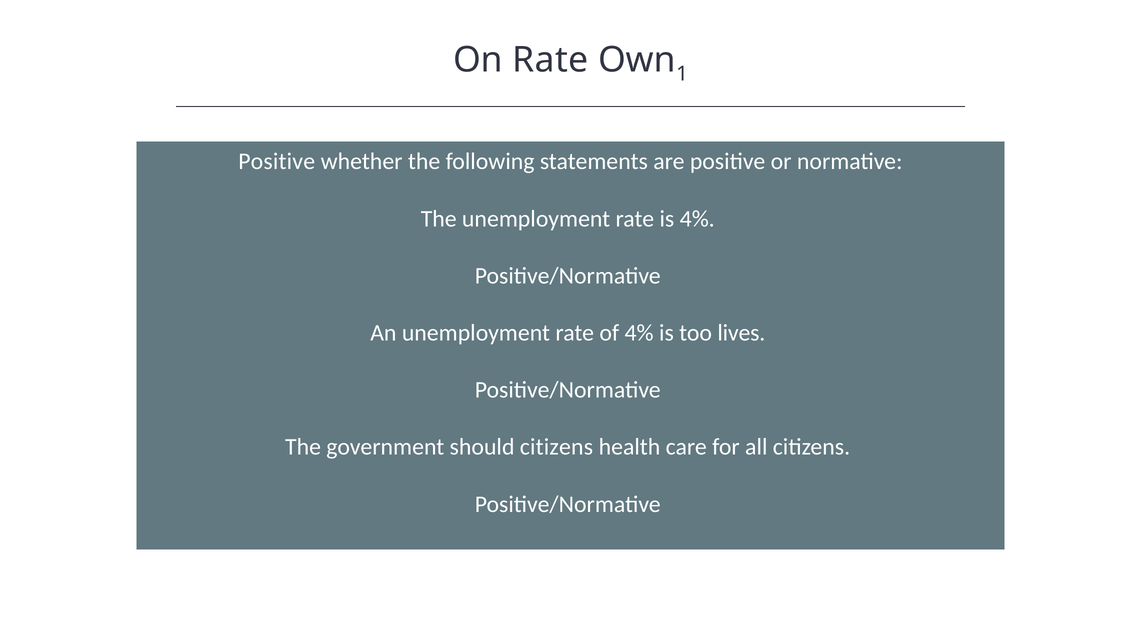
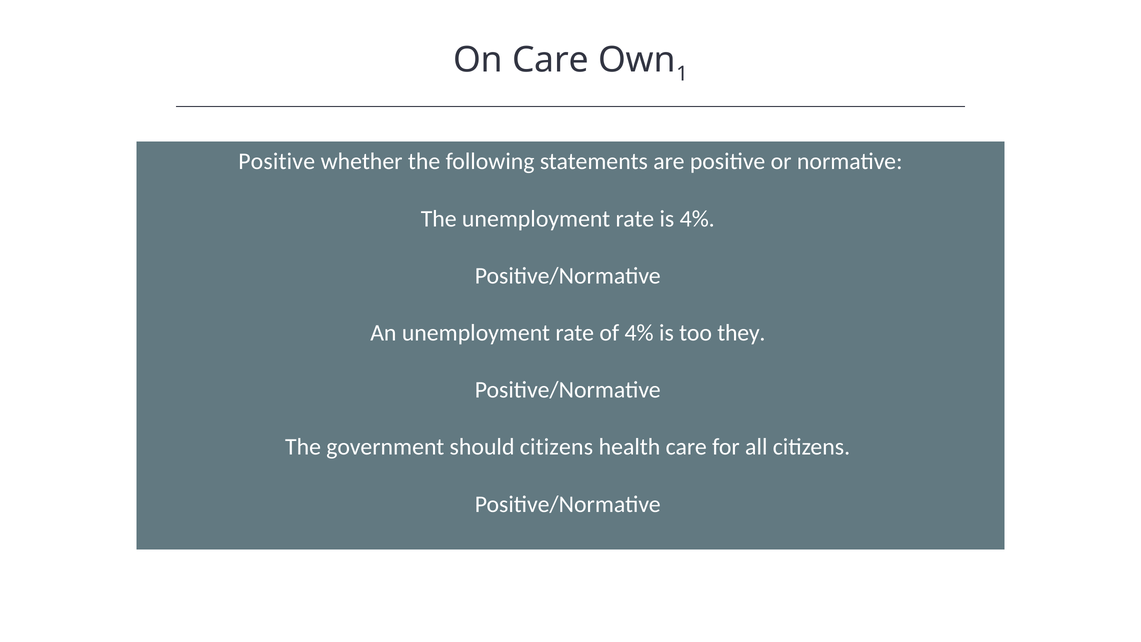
On Rate: Rate -> Care
lives: lives -> they
